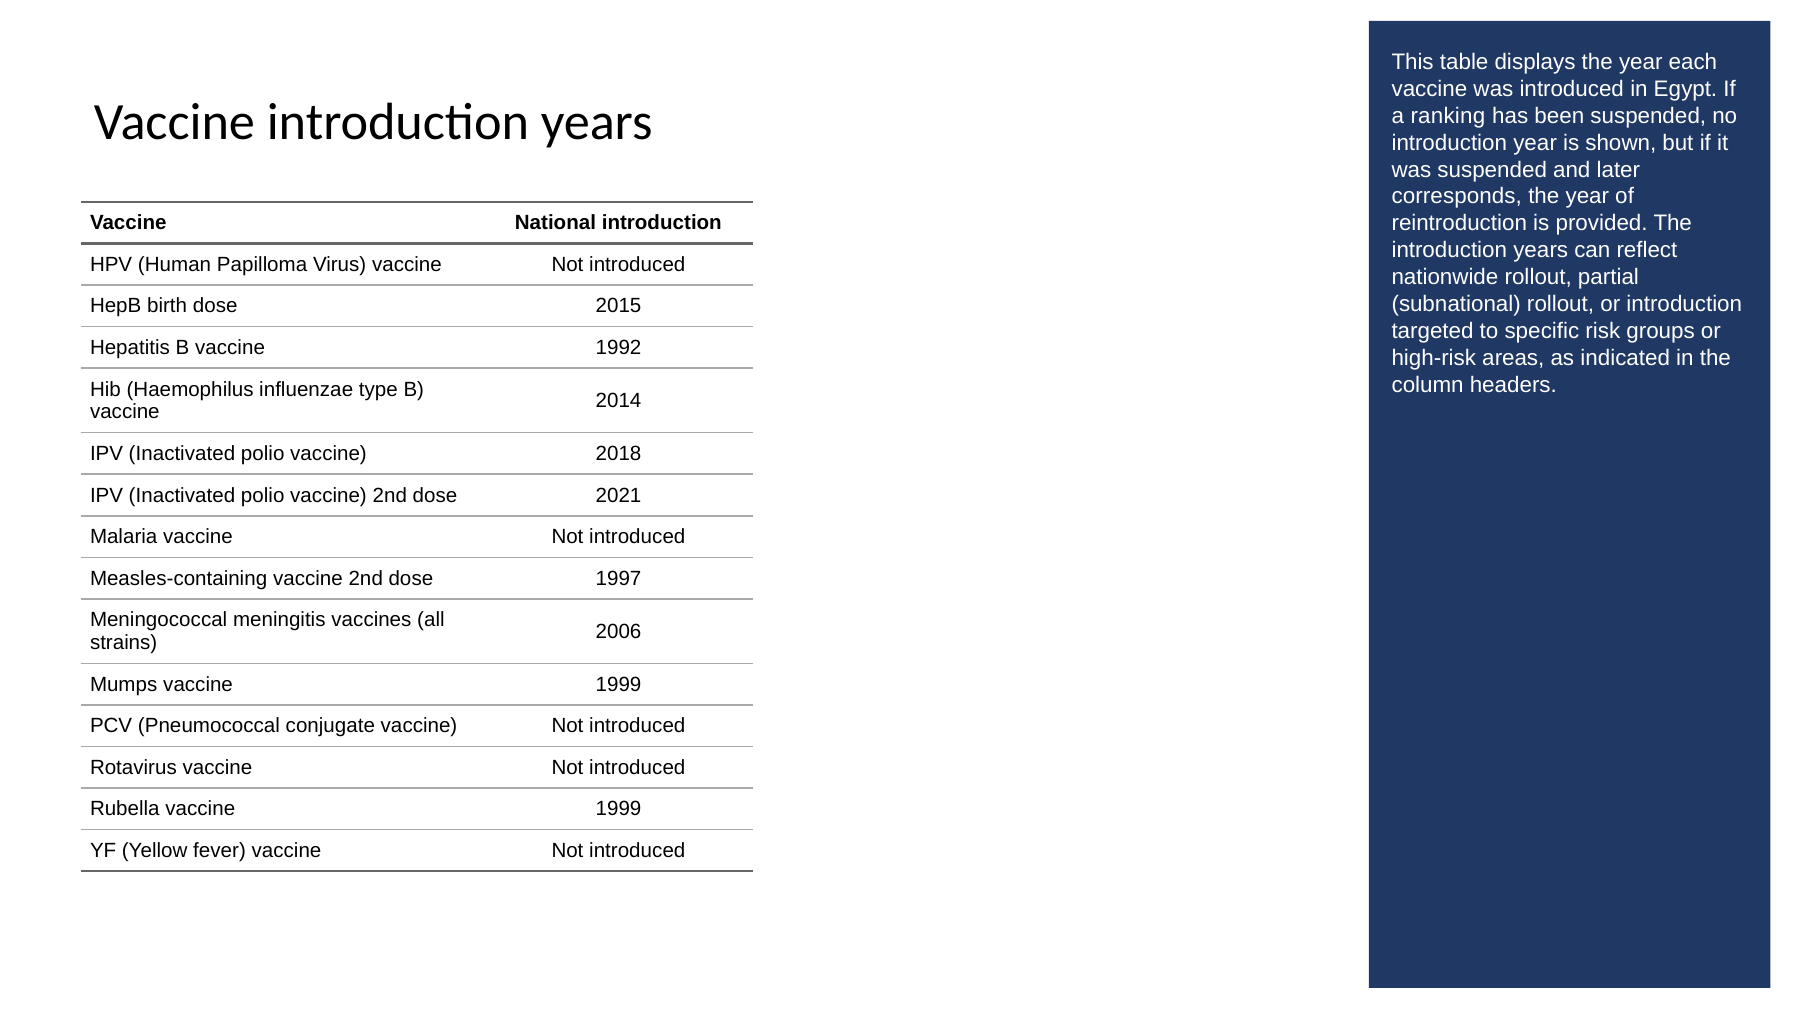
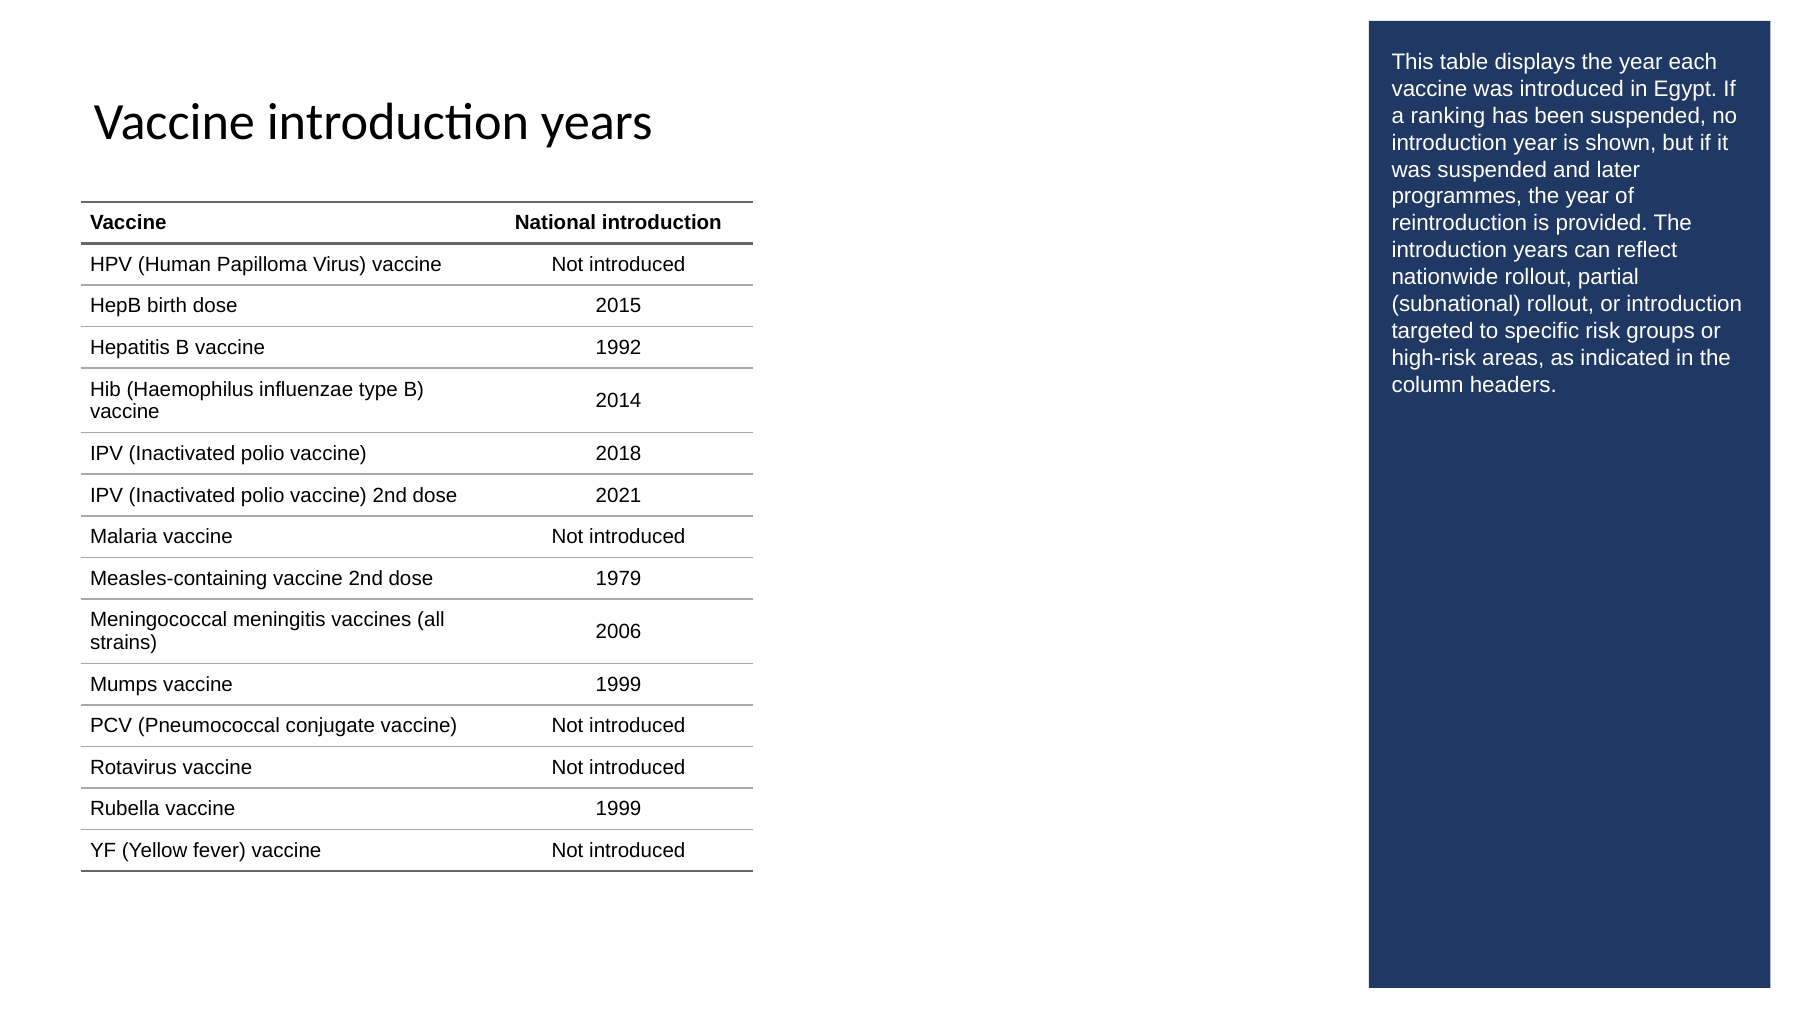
corresponds: corresponds -> programmes
1997: 1997 -> 1979
